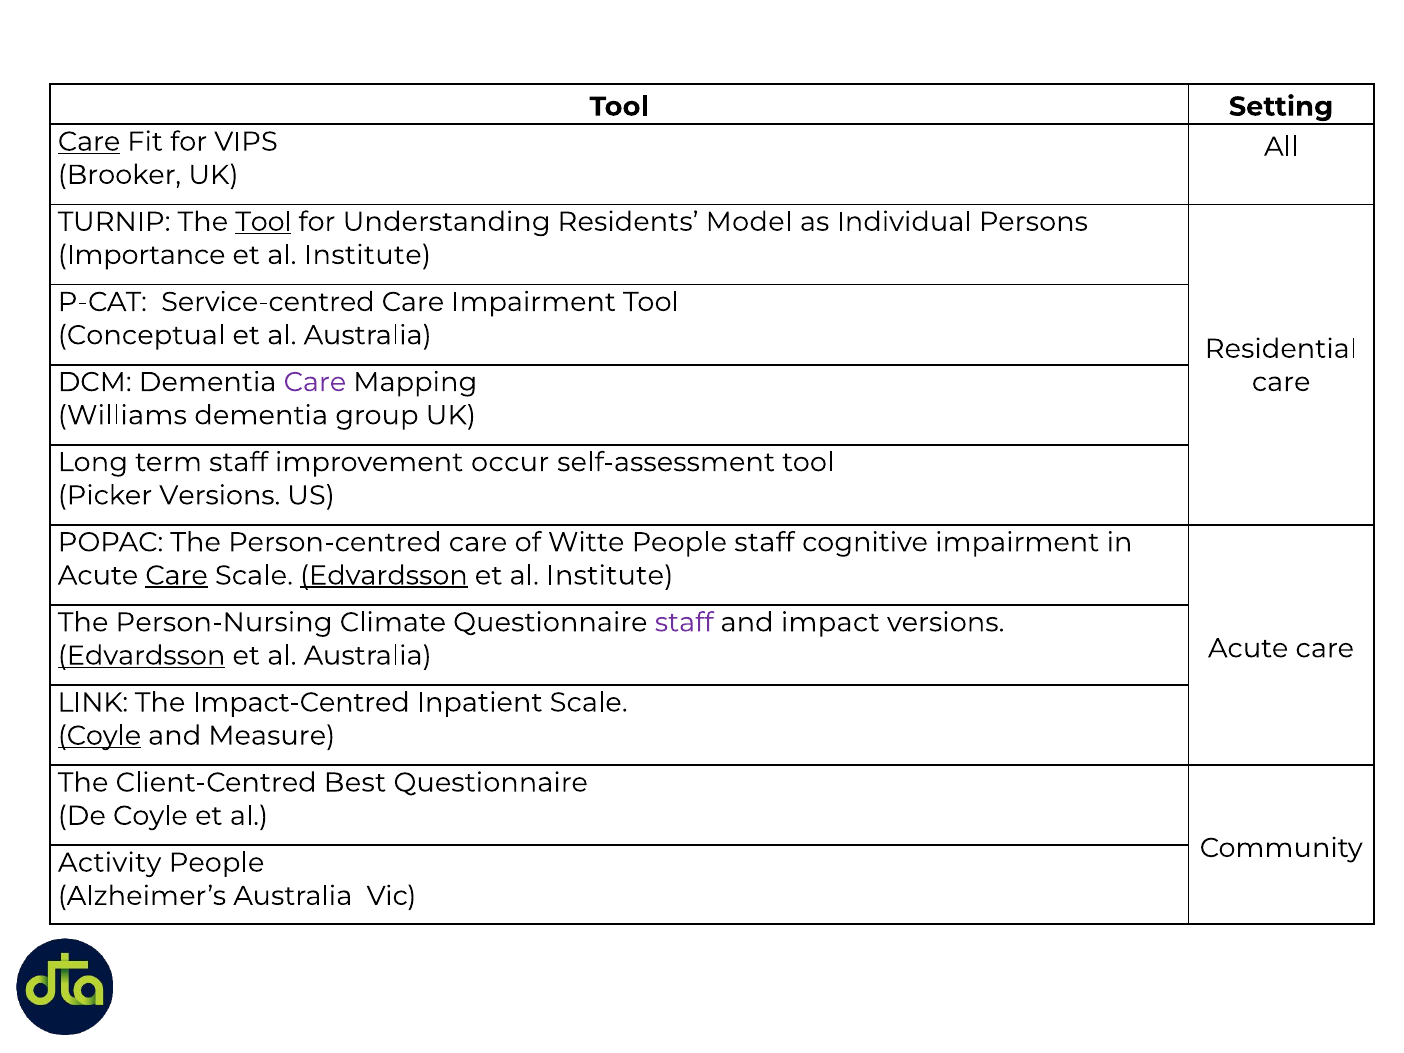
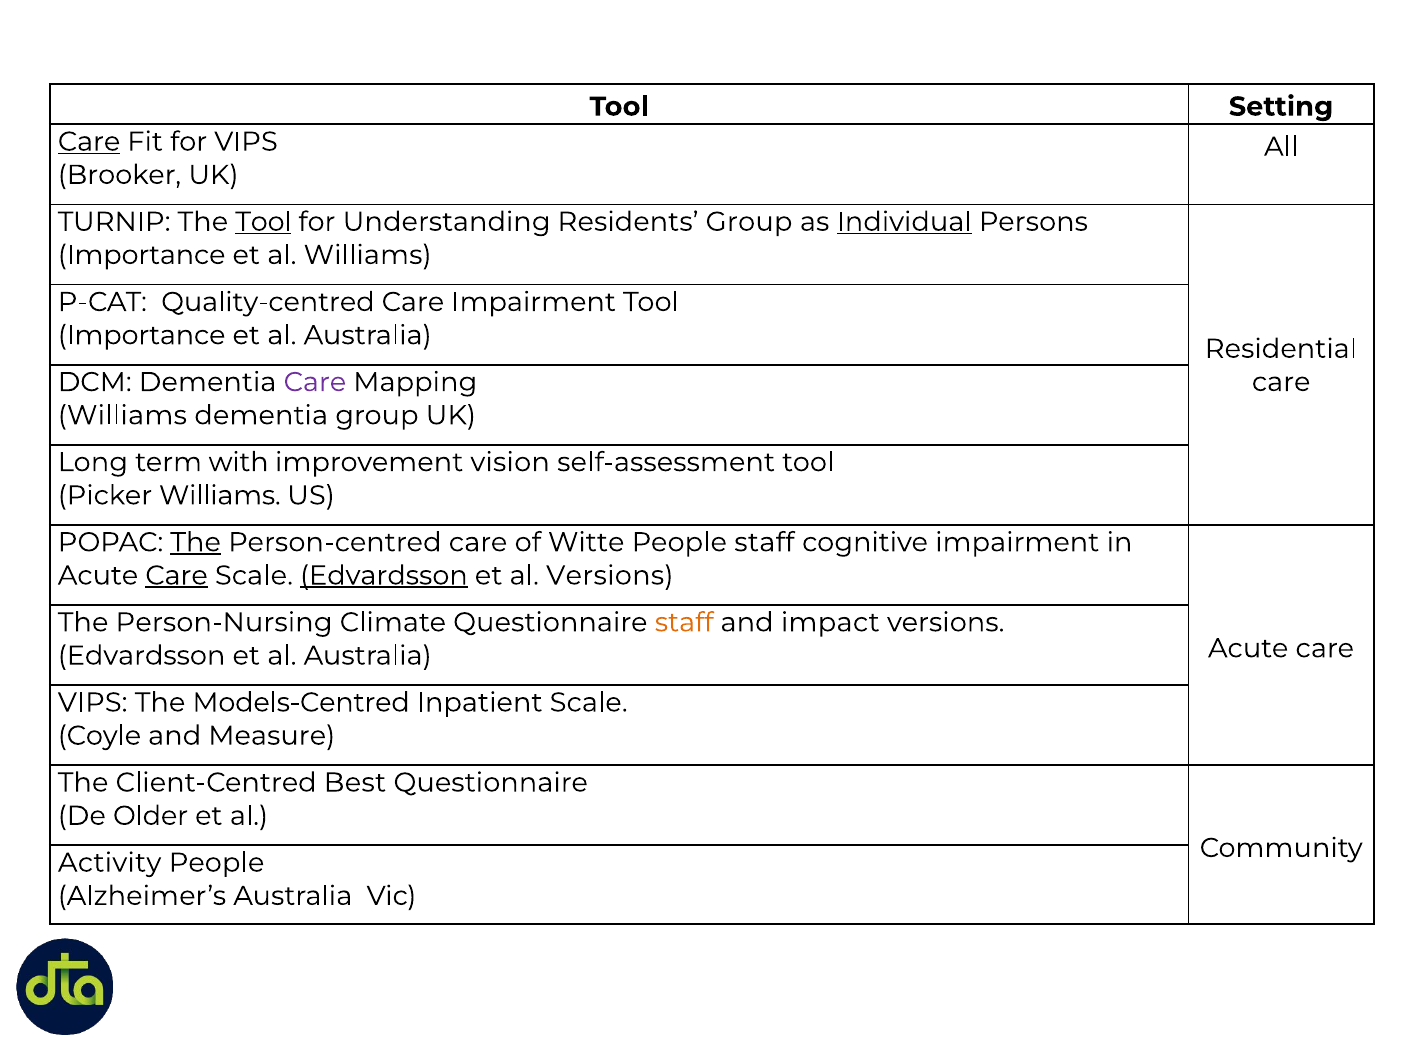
Residents Model: Model -> Group
Individual underline: none -> present
Institute at (368, 255): Institute -> Williams
Service-centred: Service-centred -> Quality-centred
Conceptual at (142, 335): Conceptual -> Importance
term staff: staff -> with
occur: occur -> vision
Picker Versions: Versions -> Williams
The at (196, 542) underline: none -> present
Institute at (610, 576): Institute -> Versions
staff at (684, 622) colour: purple -> orange
Edvardsson at (142, 656) underline: present -> none
LINK at (93, 702): LINK -> VIPS
Impact-Centred: Impact-Centred -> Models-Centred
Coyle at (99, 736) underline: present -> none
De Coyle: Coyle -> Older
